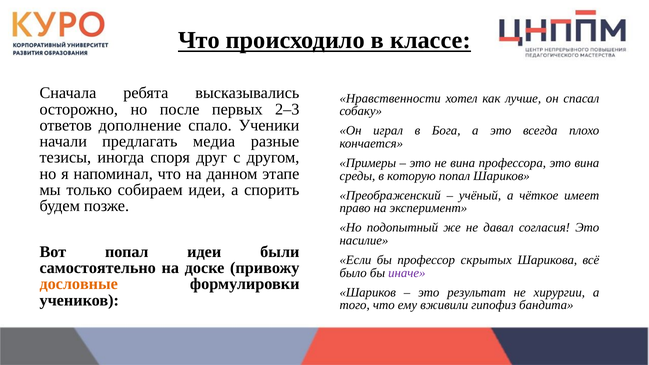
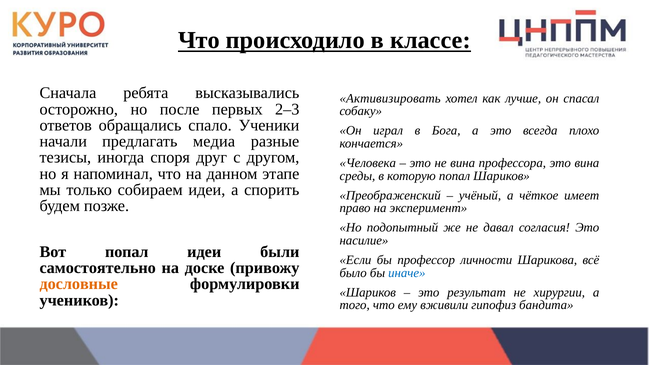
Нравственности: Нравственности -> Активизировать
дополнение: дополнение -> обращались
Примеры: Примеры -> Человека
скрытых: скрытых -> личности
иначе colour: purple -> blue
